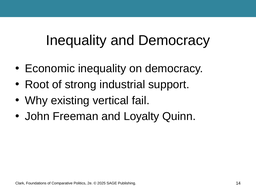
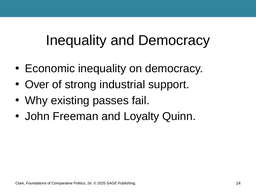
Root: Root -> Over
vertical: vertical -> passes
